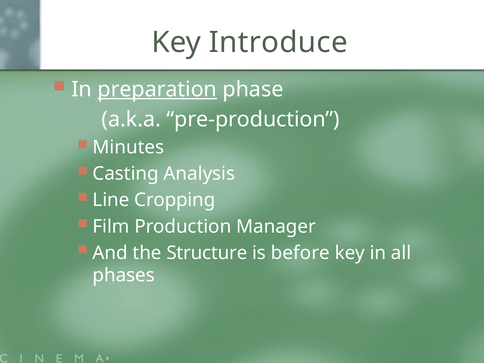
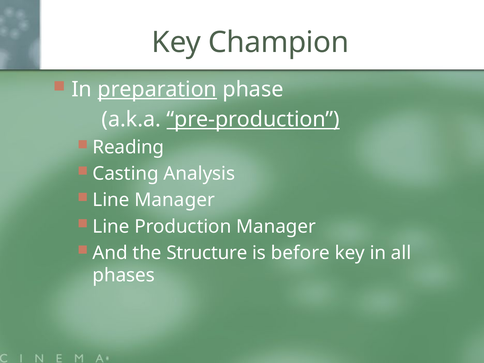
Introduce: Introduce -> Champion
pre-production underline: none -> present
Minutes: Minutes -> Reading
Line Cropping: Cropping -> Manager
Film at (111, 226): Film -> Line
